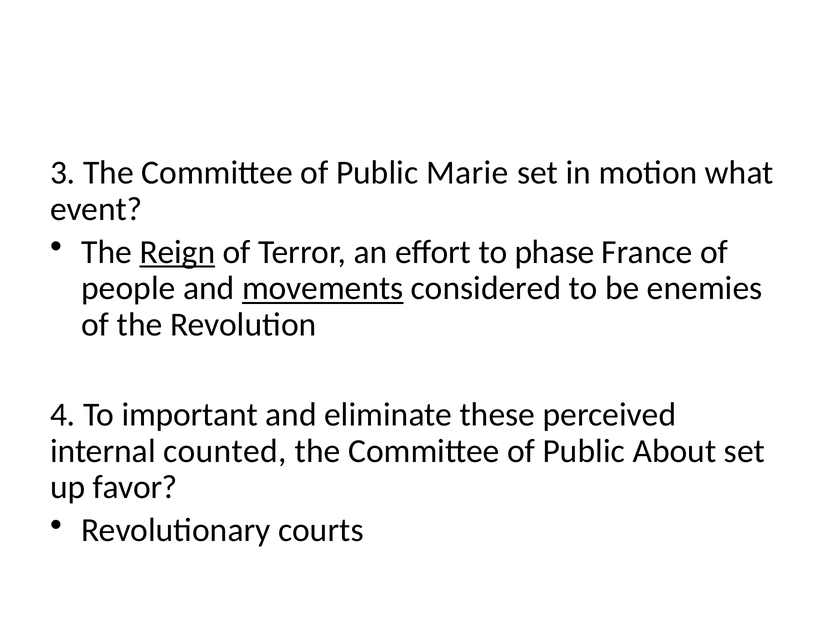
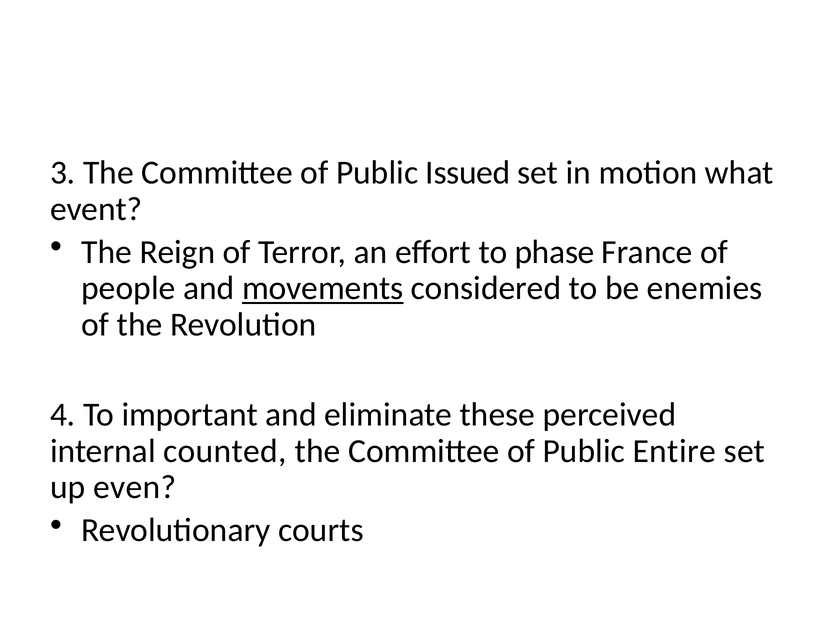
Marie: Marie -> Issued
Reign underline: present -> none
About: About -> Entire
favor: favor -> even
